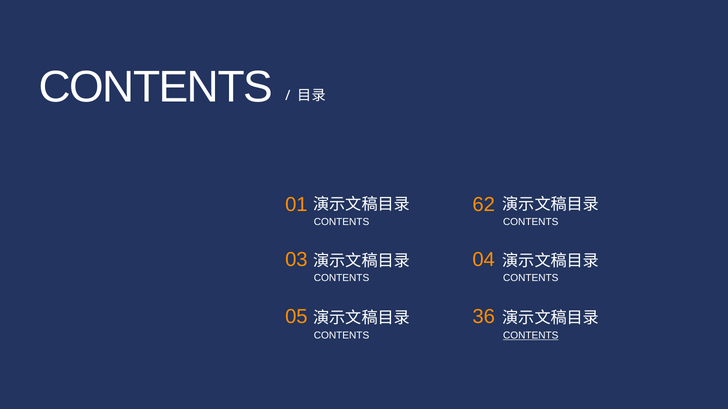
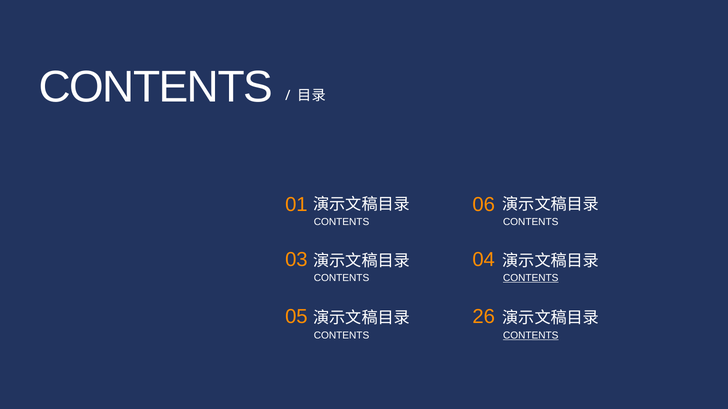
62: 62 -> 06
CONTENTS at (531, 278) underline: none -> present
36: 36 -> 26
